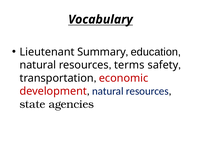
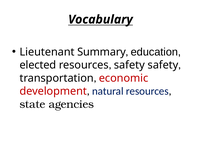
natural at (38, 65): natural -> elected
terms at (129, 65): terms -> safety
